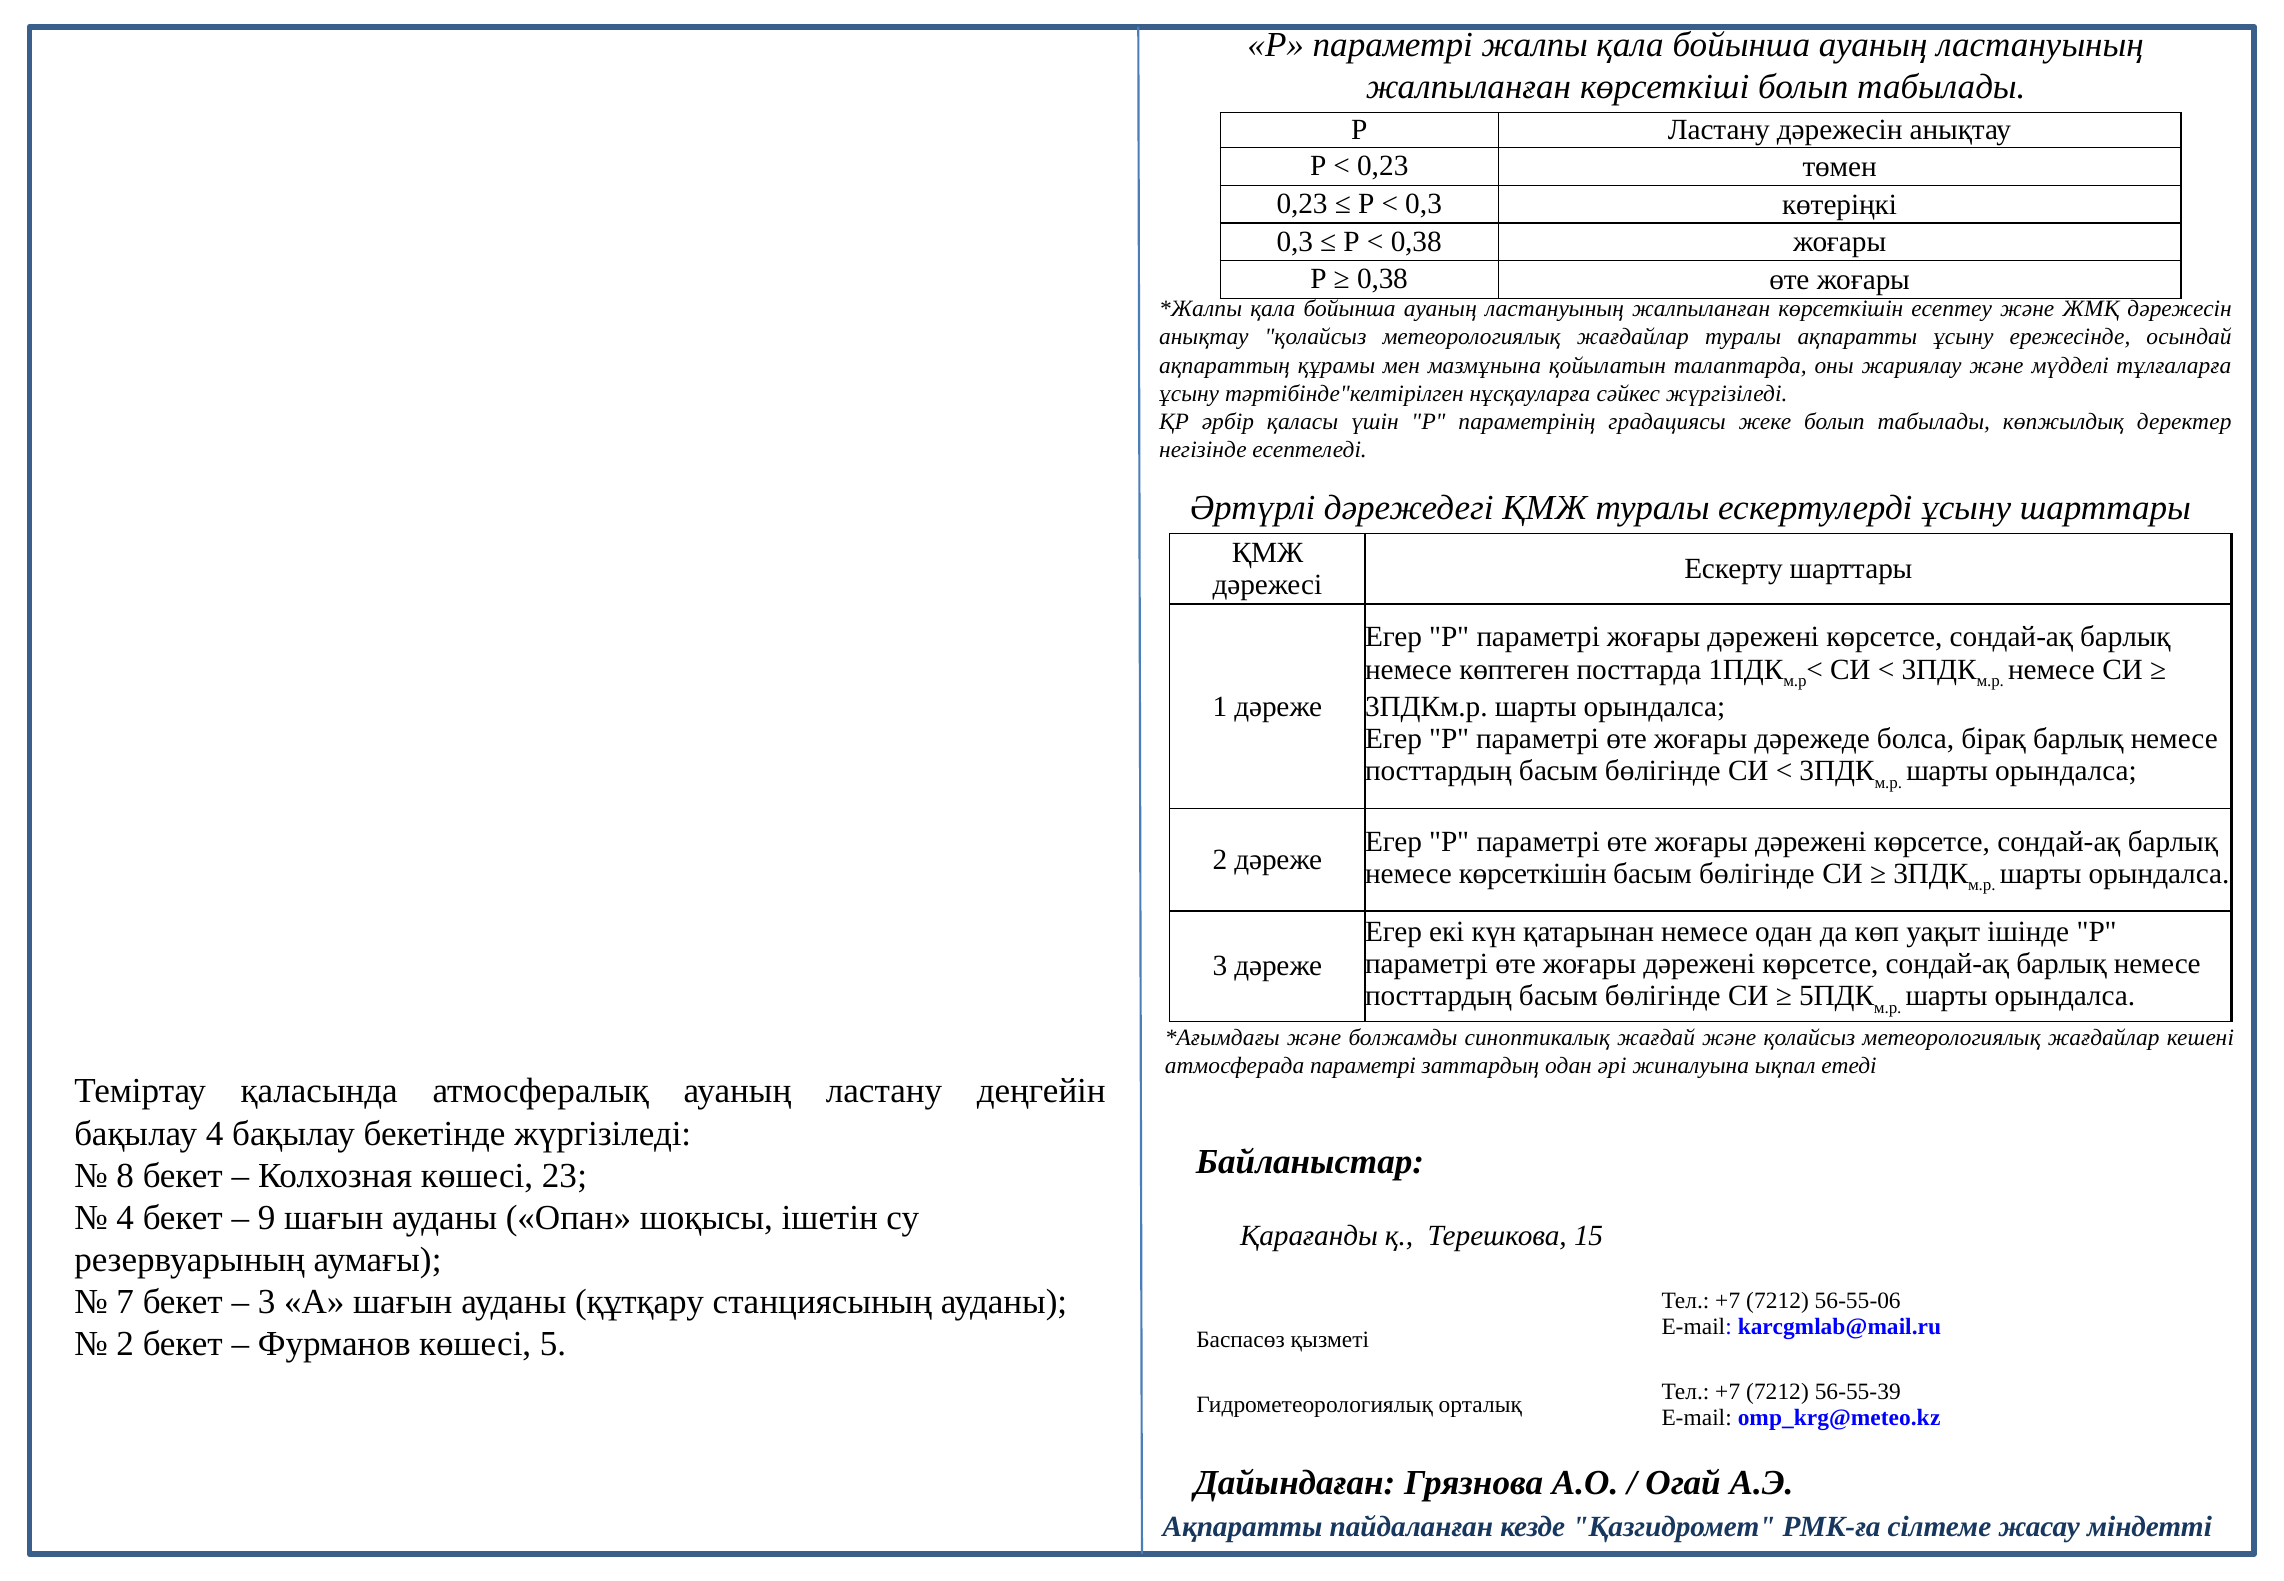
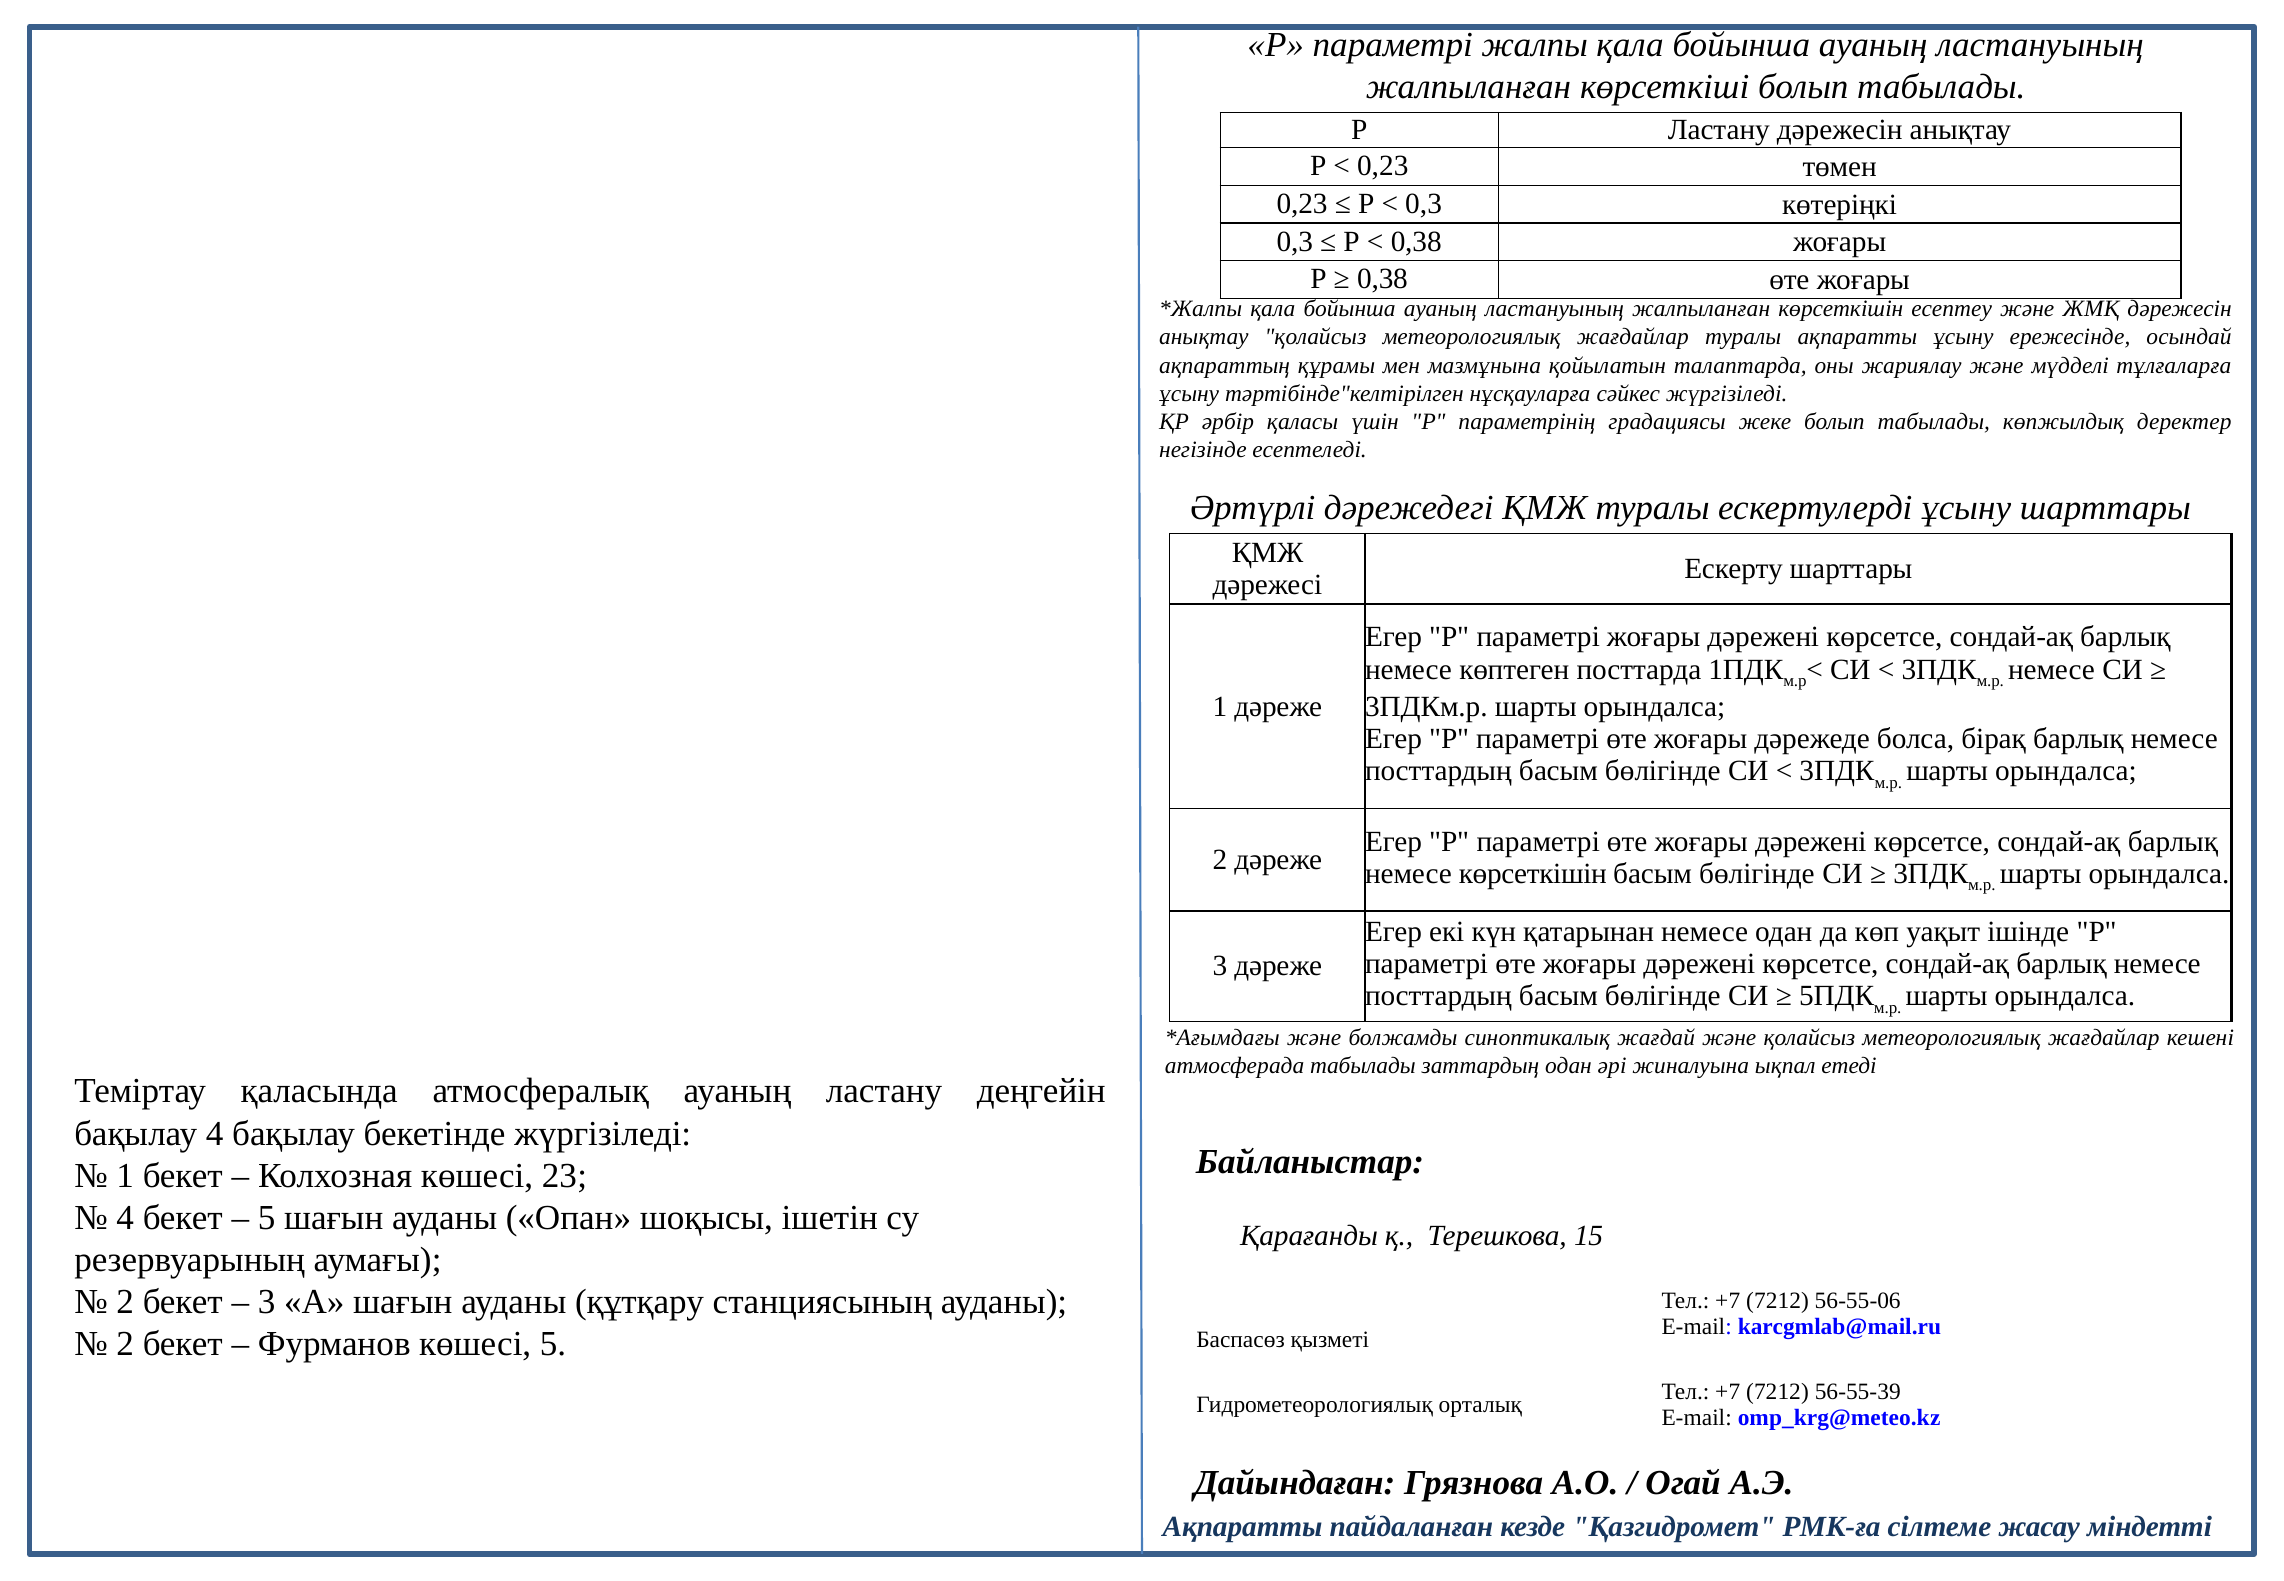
атмосферада параметрі: параметрі -> табылады
8 at (125, 1176): 8 -> 1
9 at (267, 1218): 9 -> 5
7 at (125, 1302): 7 -> 2
